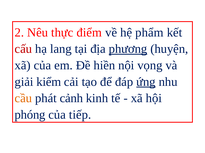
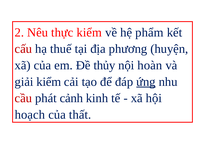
thực điểm: điểm -> kiểm
lang: lang -> thuế
phương underline: present -> none
hiền: hiền -> thủy
vọng: vọng -> hoàn
cầu colour: orange -> red
phóng: phóng -> hoạch
tiếp: tiếp -> thất
